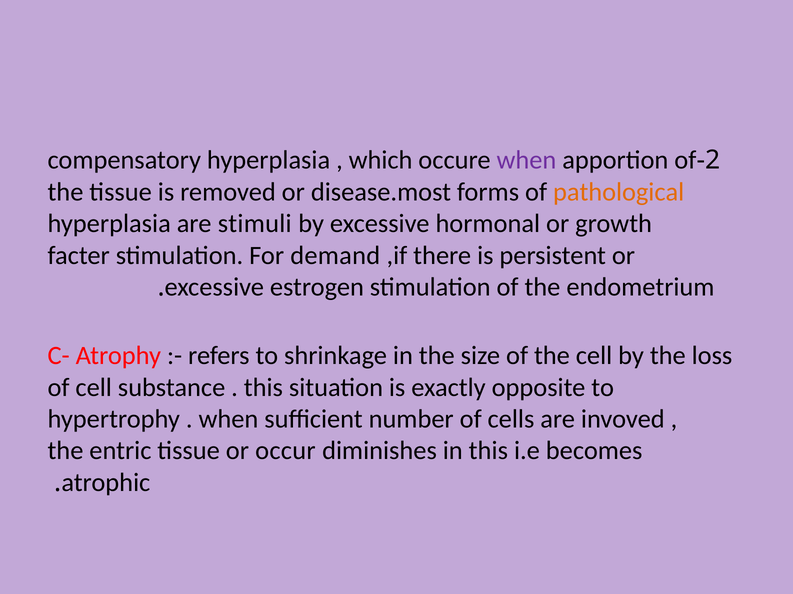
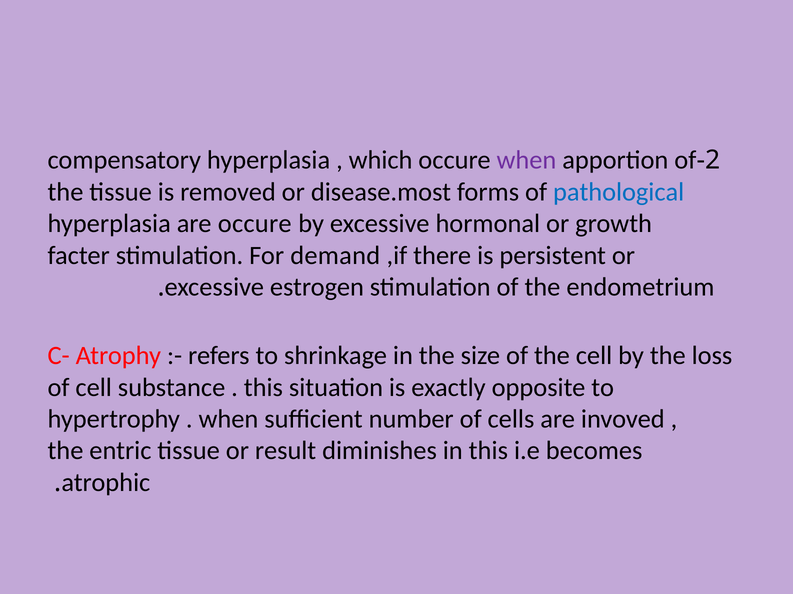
pathological colour: orange -> blue
are stimuli: stimuli -> occure
occur: occur -> result
